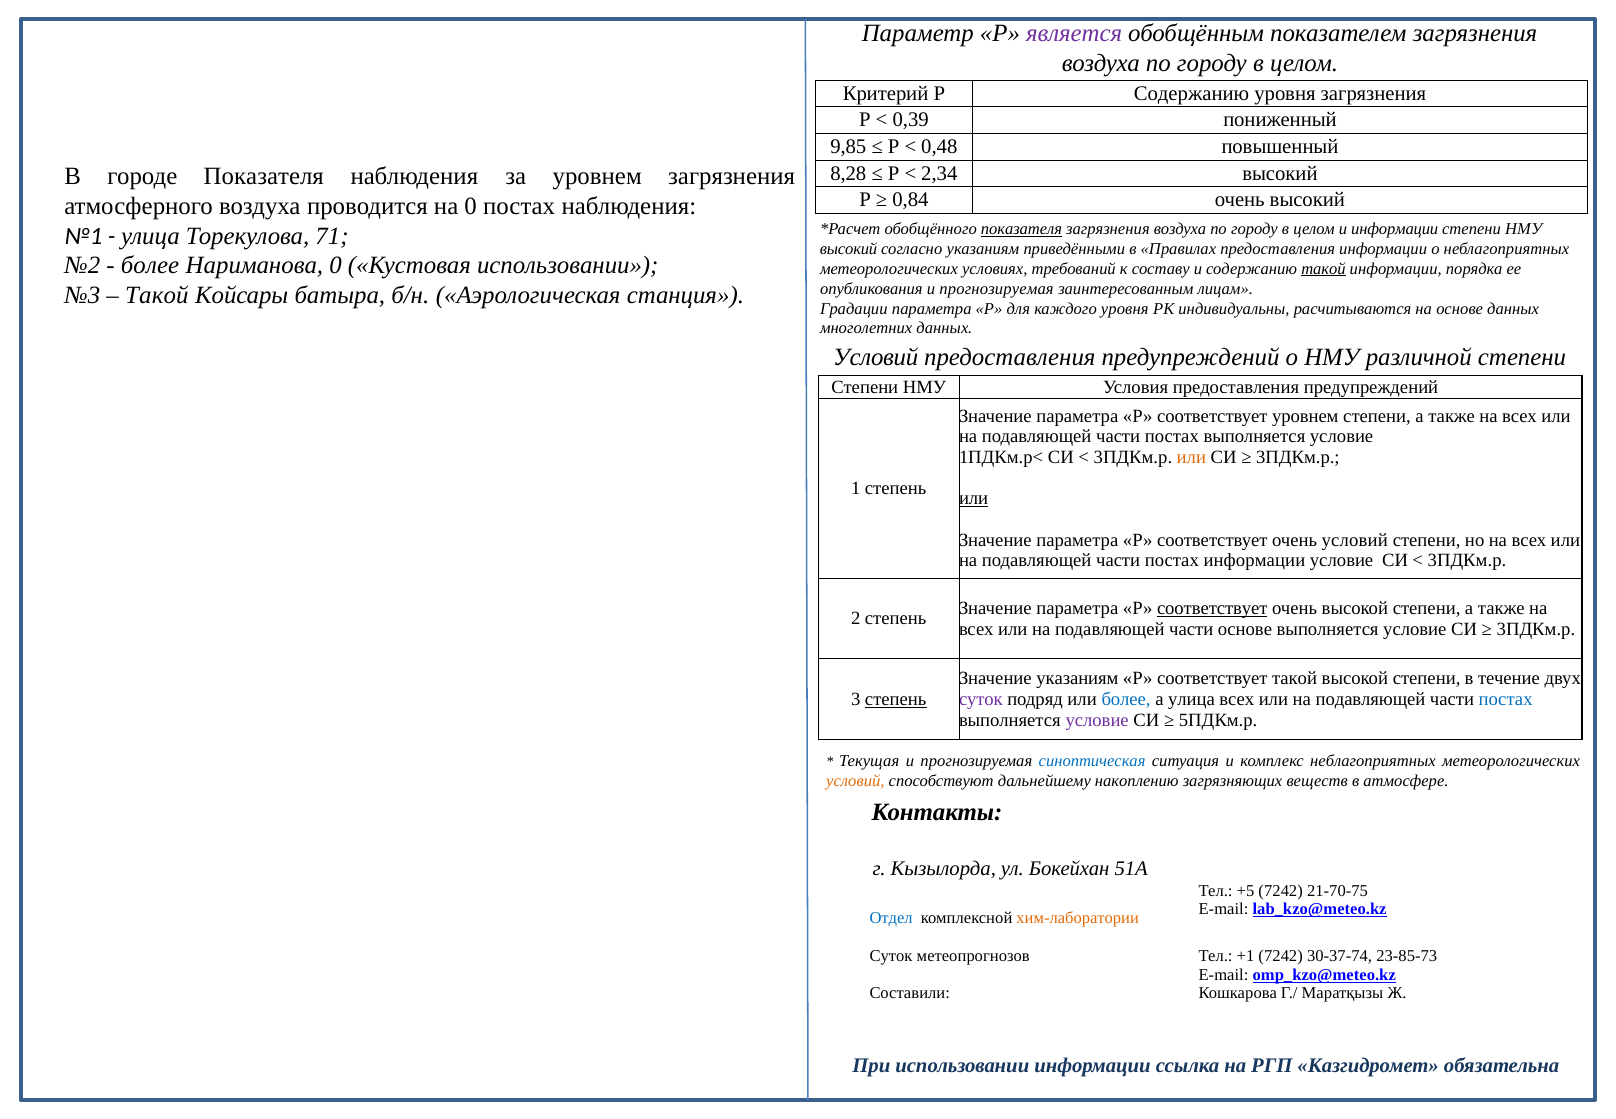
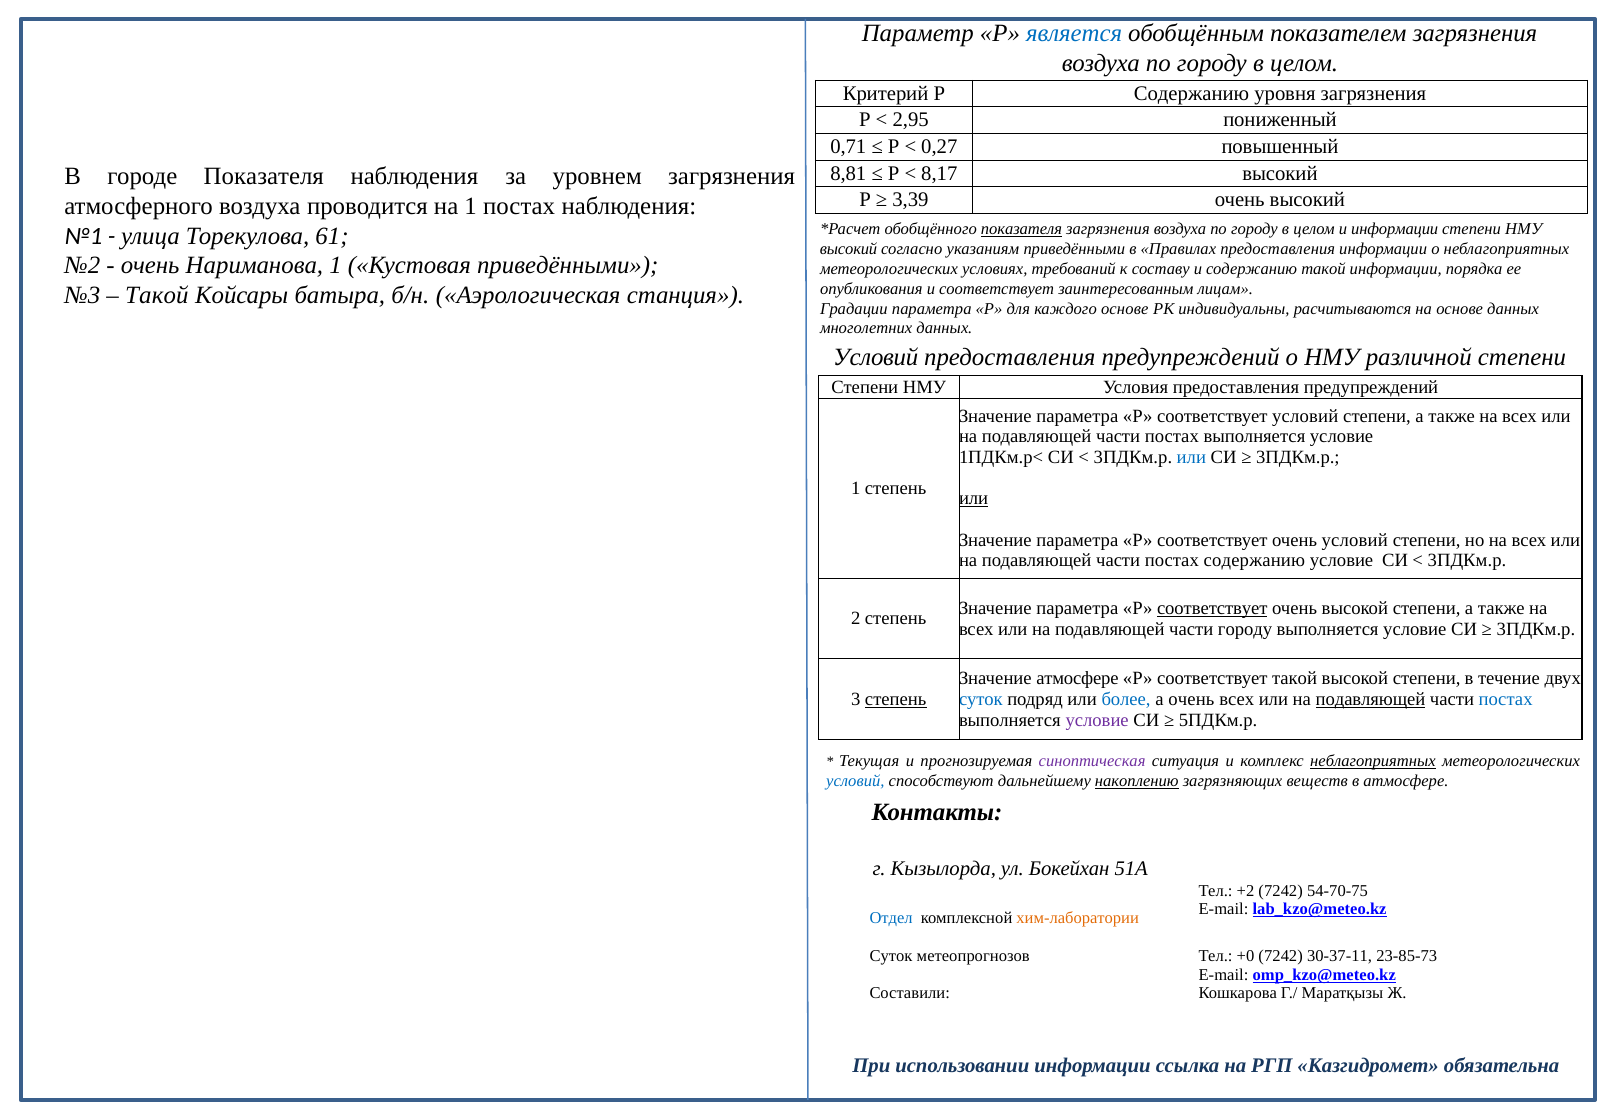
является colour: purple -> blue
0,39: 0,39 -> 2,95
9,85: 9,85 -> 0,71
0,48: 0,48 -> 0,27
8,28: 8,28 -> 8,81
2,34: 2,34 -> 8,17
0,84: 0,84 -> 3,39
на 0: 0 -> 1
71: 71 -> 61
более at (150, 266): более -> очень
Нариманова 0: 0 -> 1
Кустовая использовании: использовании -> приведёнными
такой at (1323, 269) underline: present -> none
опубликования и прогнозируемая: прогнозируемая -> соответствует
каждого уровня: уровня -> основе
соответствует уровнем: уровнем -> условий
или at (1191, 457) colour: orange -> blue
постах информации: информации -> содержанию
части основе: основе -> городу
Значение указаниям: указаниям -> атмосфере
суток at (981, 699) colour: purple -> blue
а улица: улица -> очень
подавляющей at (1371, 699) underline: none -> present
синоптическая colour: blue -> purple
неблагоприятных at (1373, 761) underline: none -> present
условий at (855, 781) colour: orange -> blue
накоплению underline: none -> present
+5: +5 -> +2
21-70-75: 21-70-75 -> 54-70-75
+1: +1 -> +0
30-37-74: 30-37-74 -> 30-37-11
